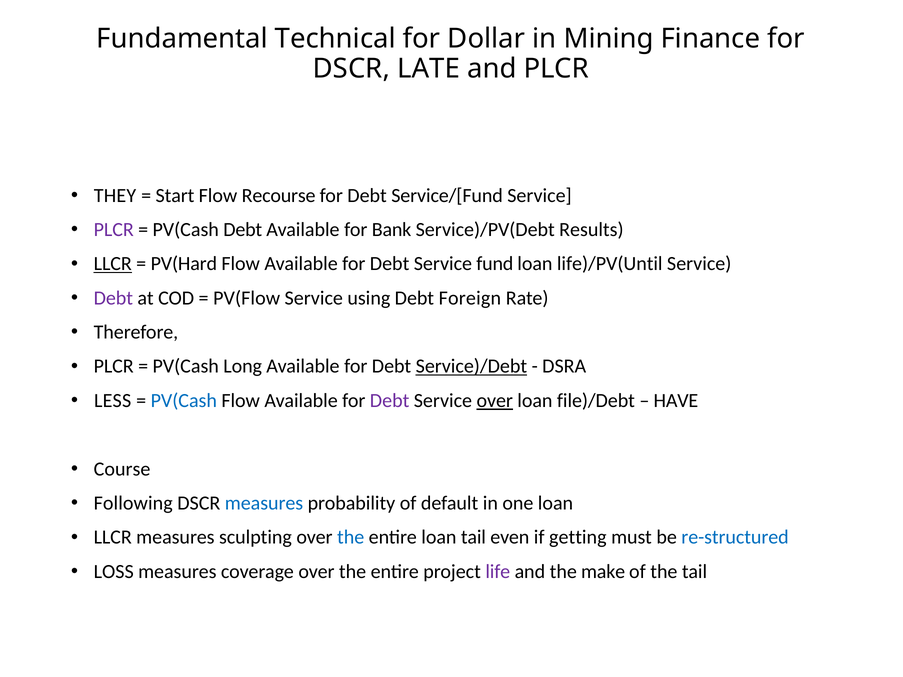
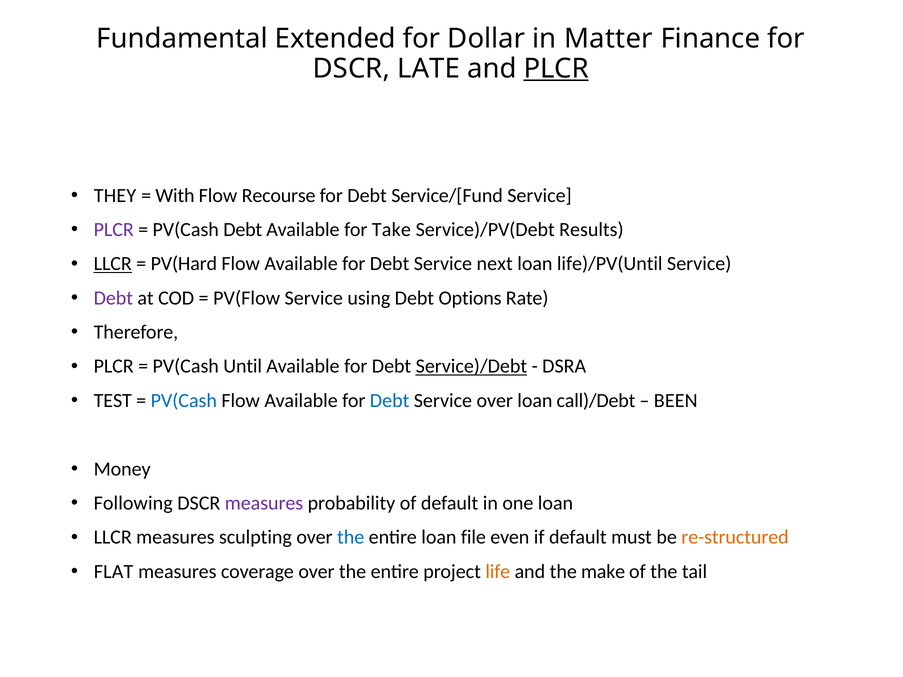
Technical: Technical -> Extended
Mining: Mining -> Matter
PLCR at (556, 69) underline: none -> present
Start: Start -> With
Bank: Bank -> Take
fund: fund -> next
Foreign: Foreign -> Options
Long: Long -> Until
LESS: LESS -> TEST
Debt at (390, 401) colour: purple -> blue
over at (495, 401) underline: present -> none
file)/Debt: file)/Debt -> call)/Debt
HAVE: HAVE -> BEEN
Course: Course -> Money
measures at (264, 503) colour: blue -> purple
loan tail: tail -> file
if getting: getting -> default
re-structured colour: blue -> orange
LOSS: LOSS -> FLAT
life colour: purple -> orange
